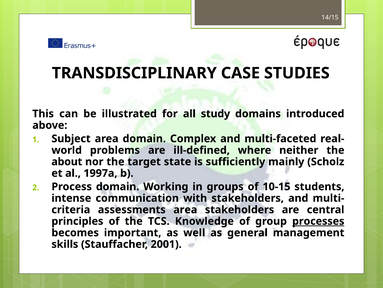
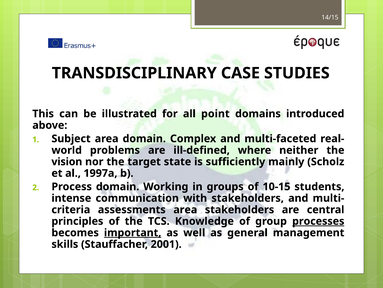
study: study -> point
about: about -> vision
important underline: none -> present
